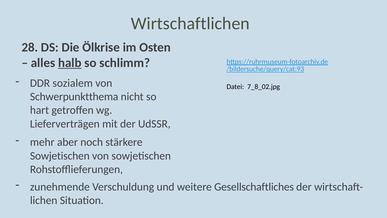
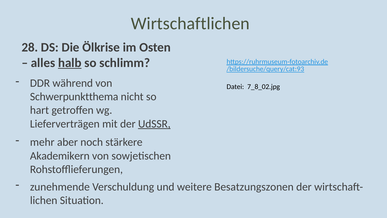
sozialem: sozialem -> während
UdSSR underline: none -> present
Sowjetischen at (60, 156): Sowjetischen -> Akademikern
Gesellschaftliches: Gesellschaftliches -> Besatzungszonen
